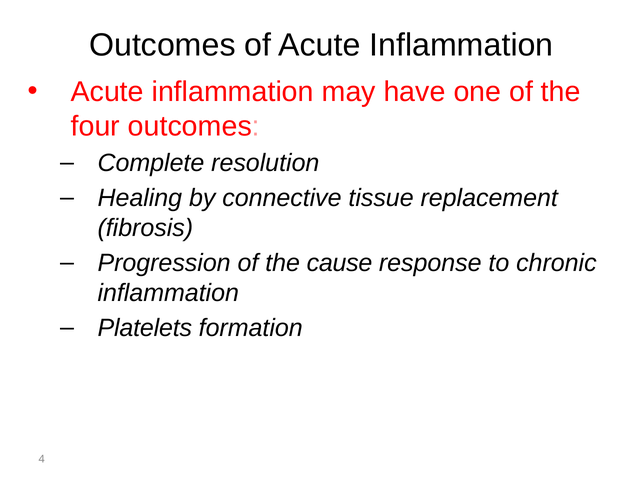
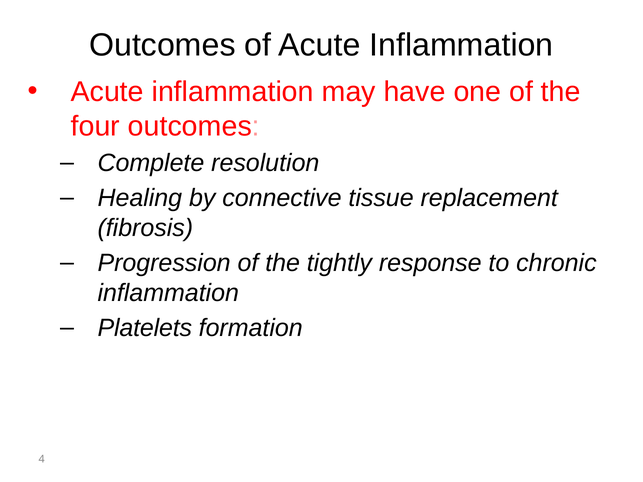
cause: cause -> tightly
